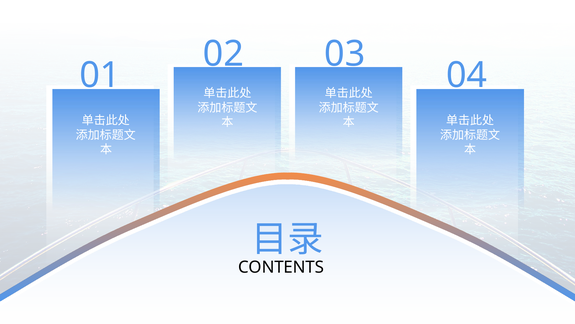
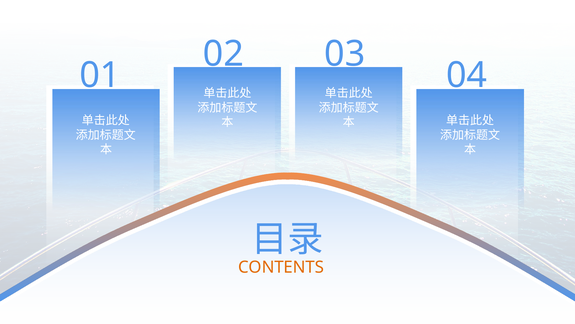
CONTENTS colour: black -> orange
